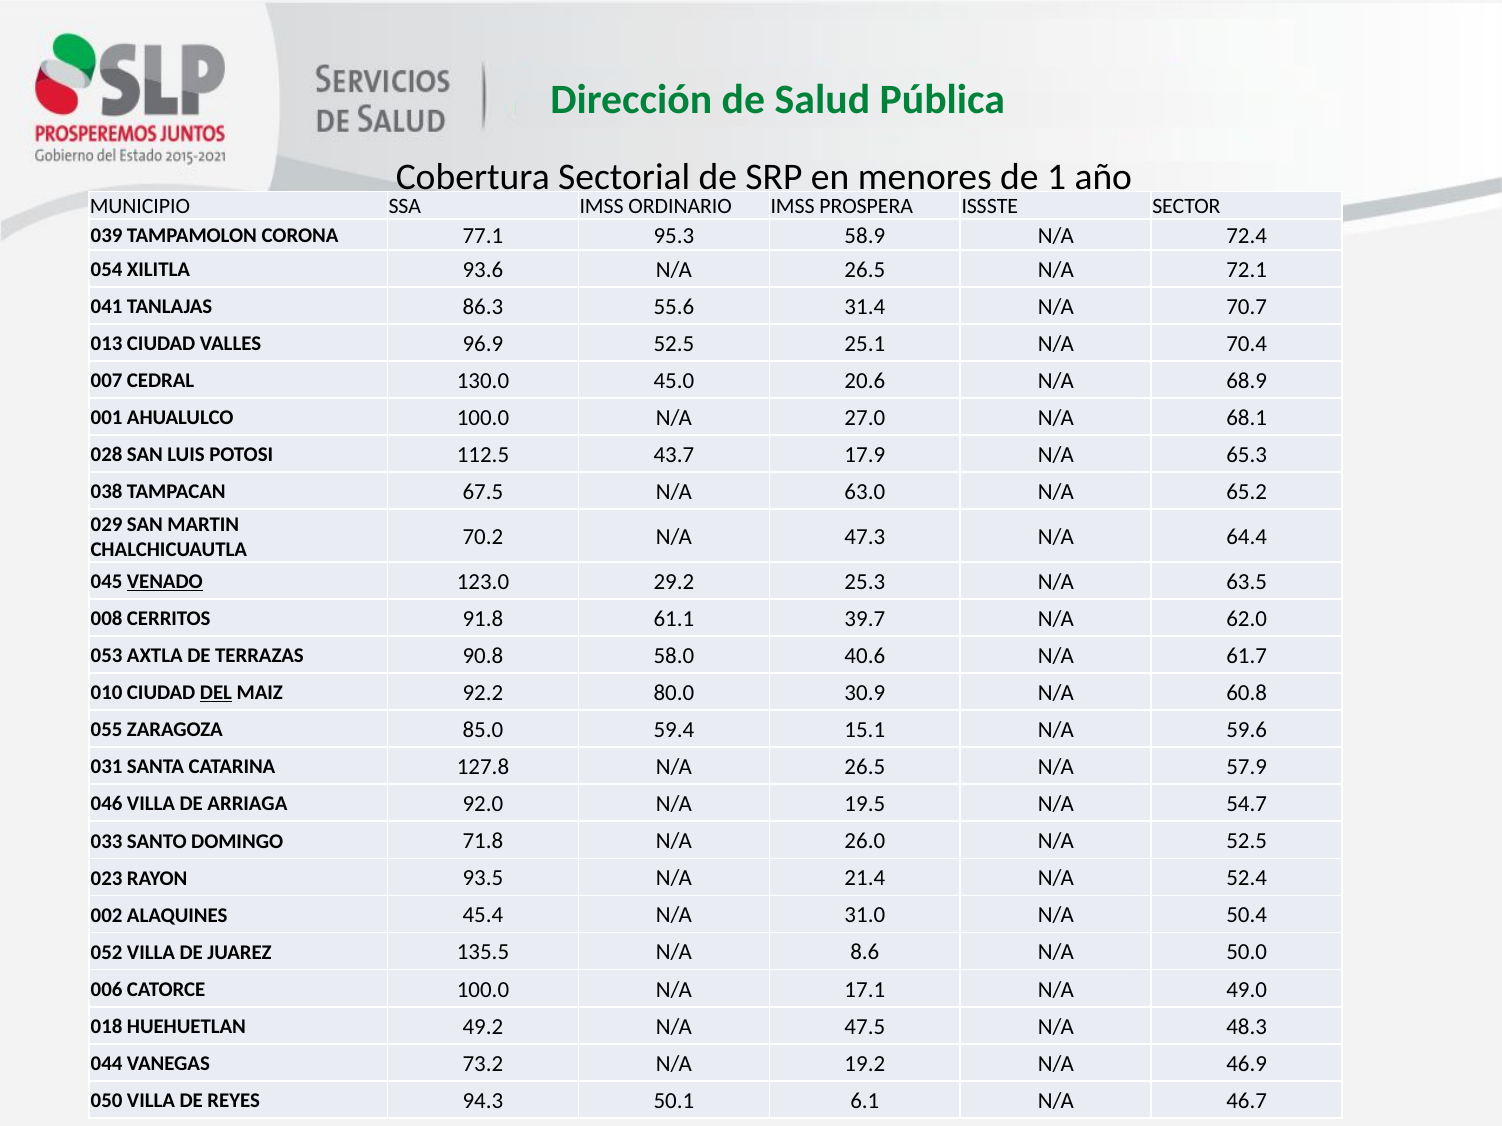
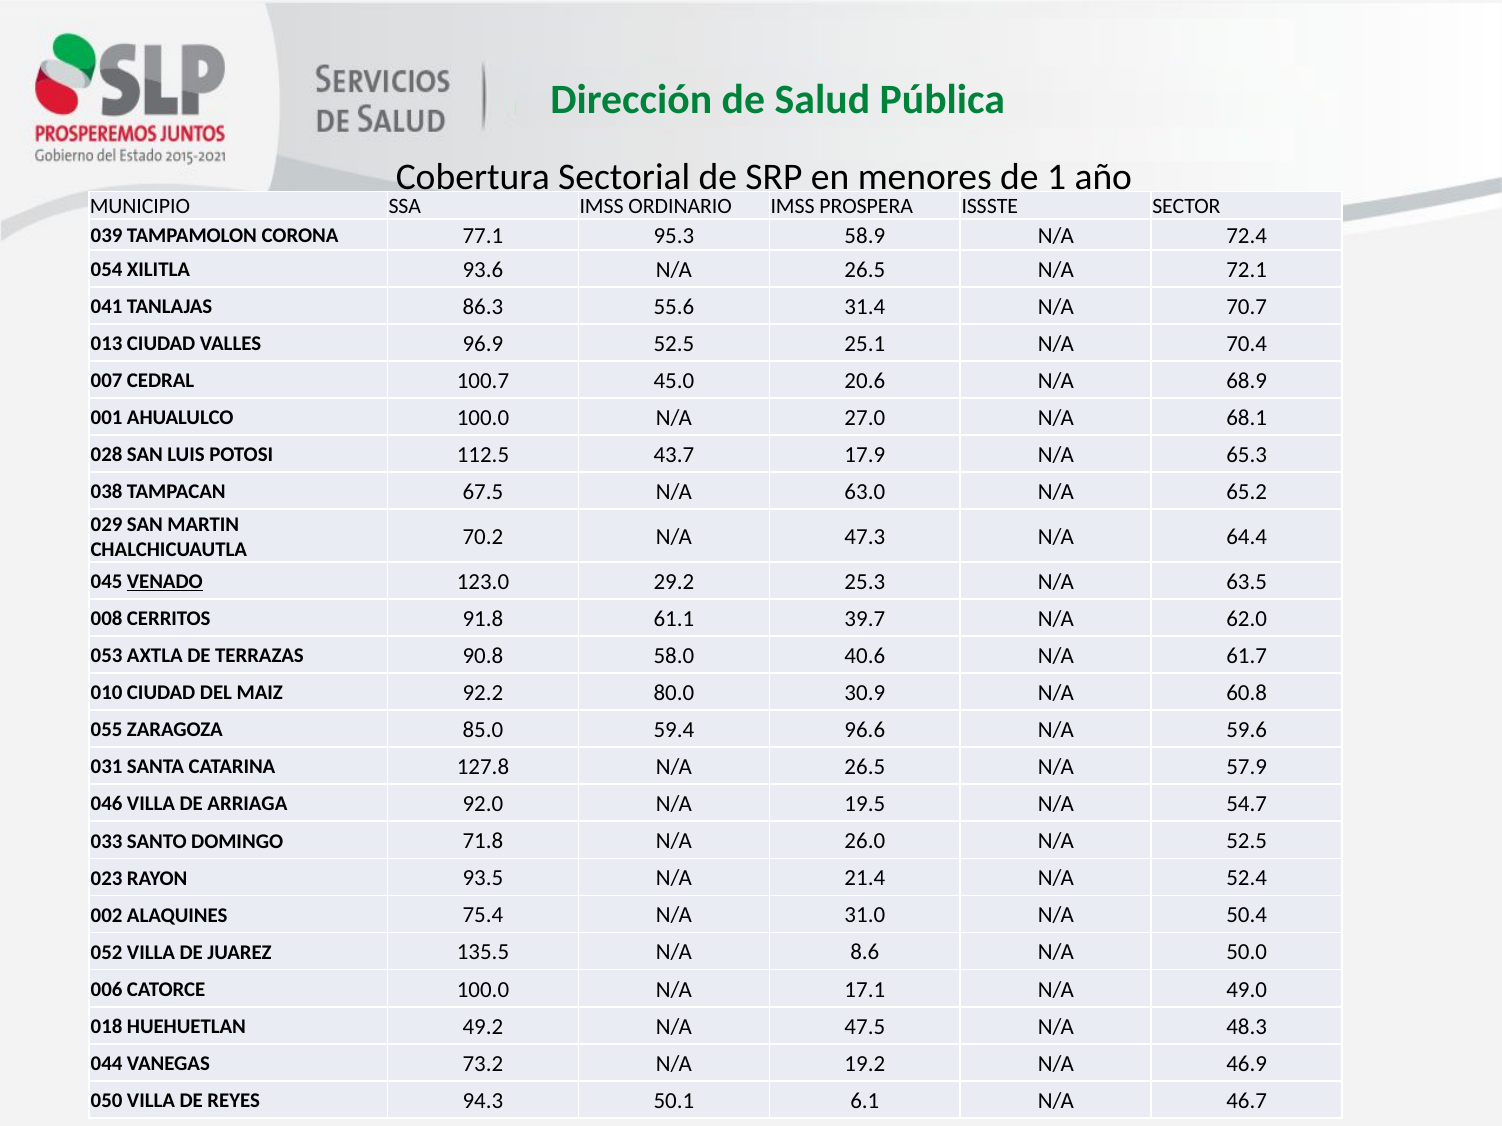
130.0: 130.0 -> 100.7
DEL underline: present -> none
15.1: 15.1 -> 96.6
45.4: 45.4 -> 75.4
